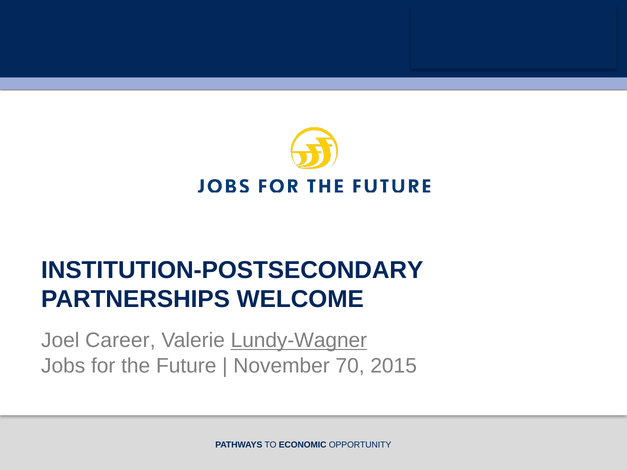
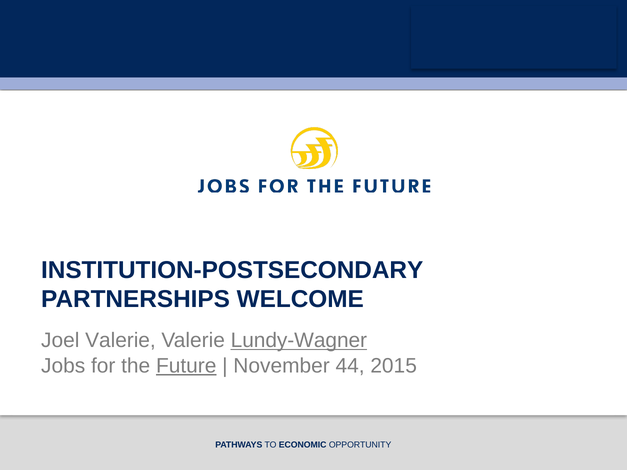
Joel Career: Career -> Valerie
Future underline: none -> present
70: 70 -> 44
